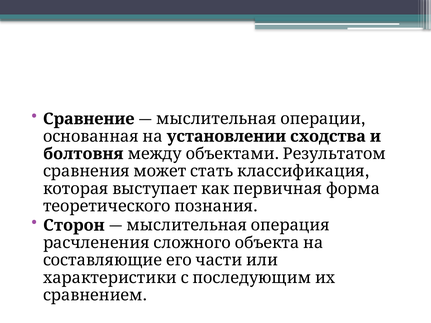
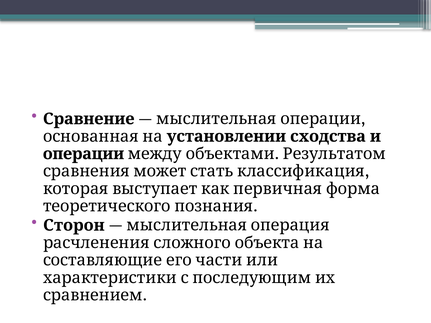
болтовня: болтовня -> операции
